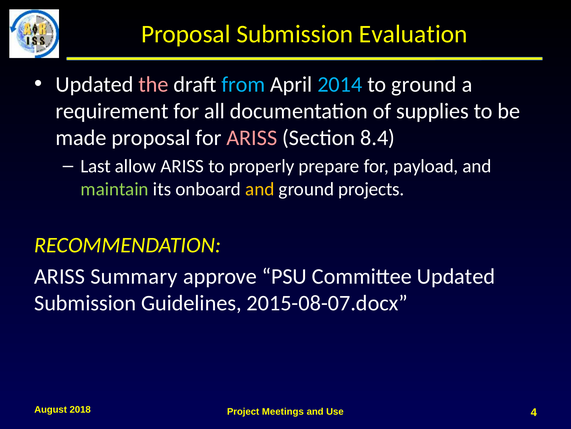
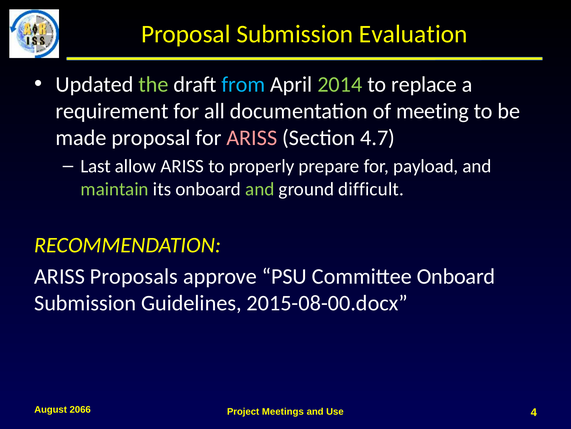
the colour: pink -> light green
2014 colour: light blue -> light green
to ground: ground -> replace
supplies: supplies -> meeting
8.4: 8.4 -> 4.7
and at (260, 189) colour: yellow -> light green
projects: projects -> difficult
Summary: Summary -> Proposals
Committee Updated: Updated -> Onboard
2015-08-07.docx: 2015-08-07.docx -> 2015-08-00.docx
2018: 2018 -> 2066
